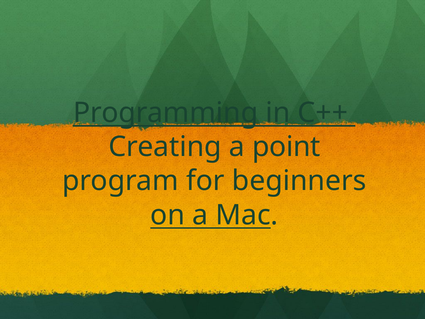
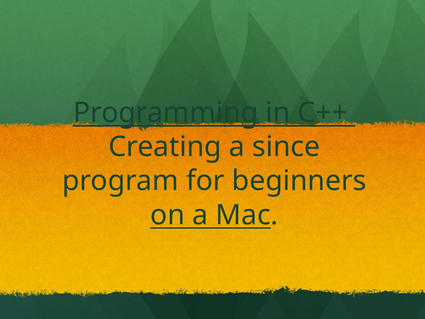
point: point -> since
